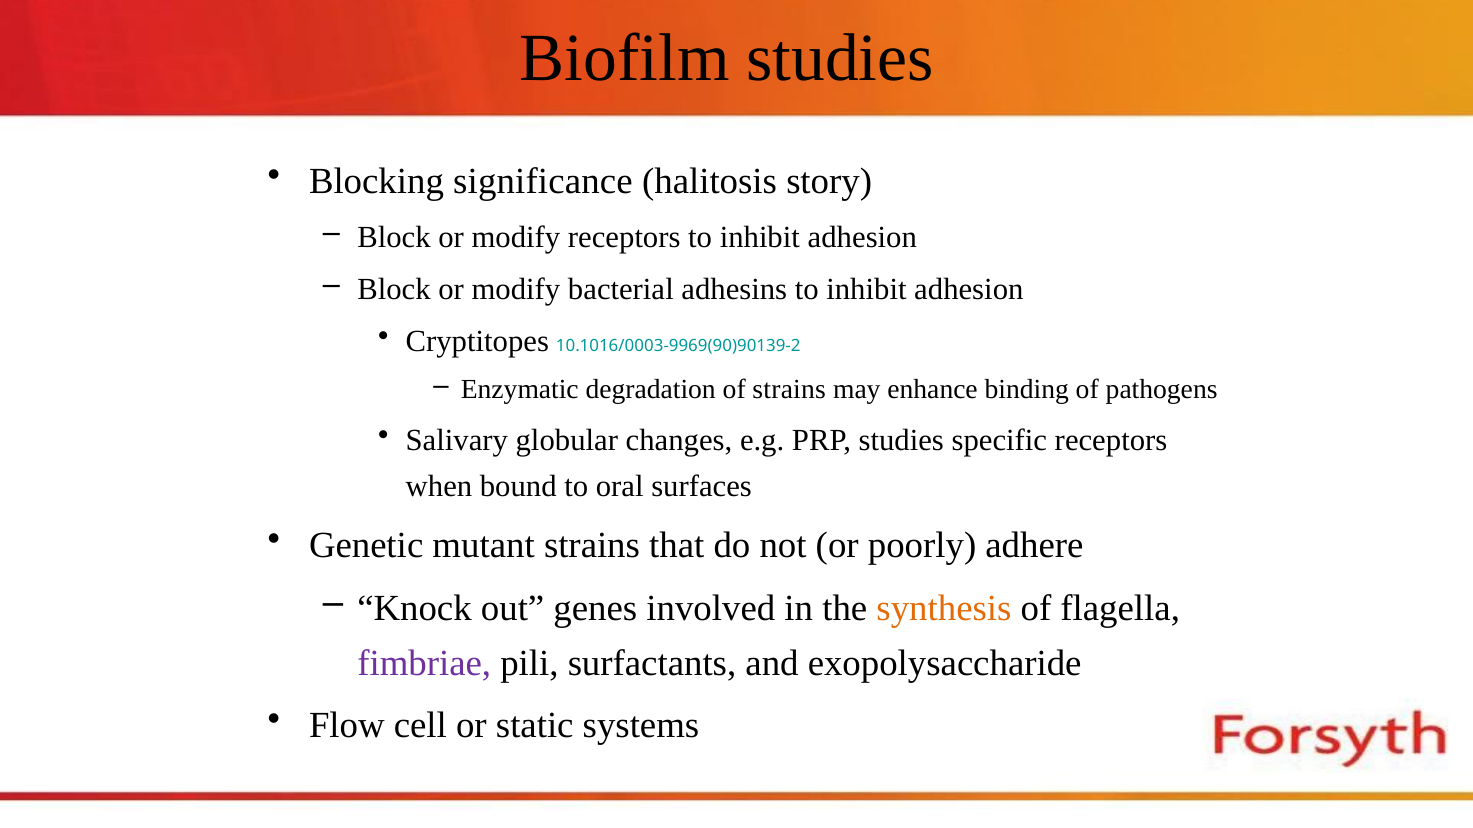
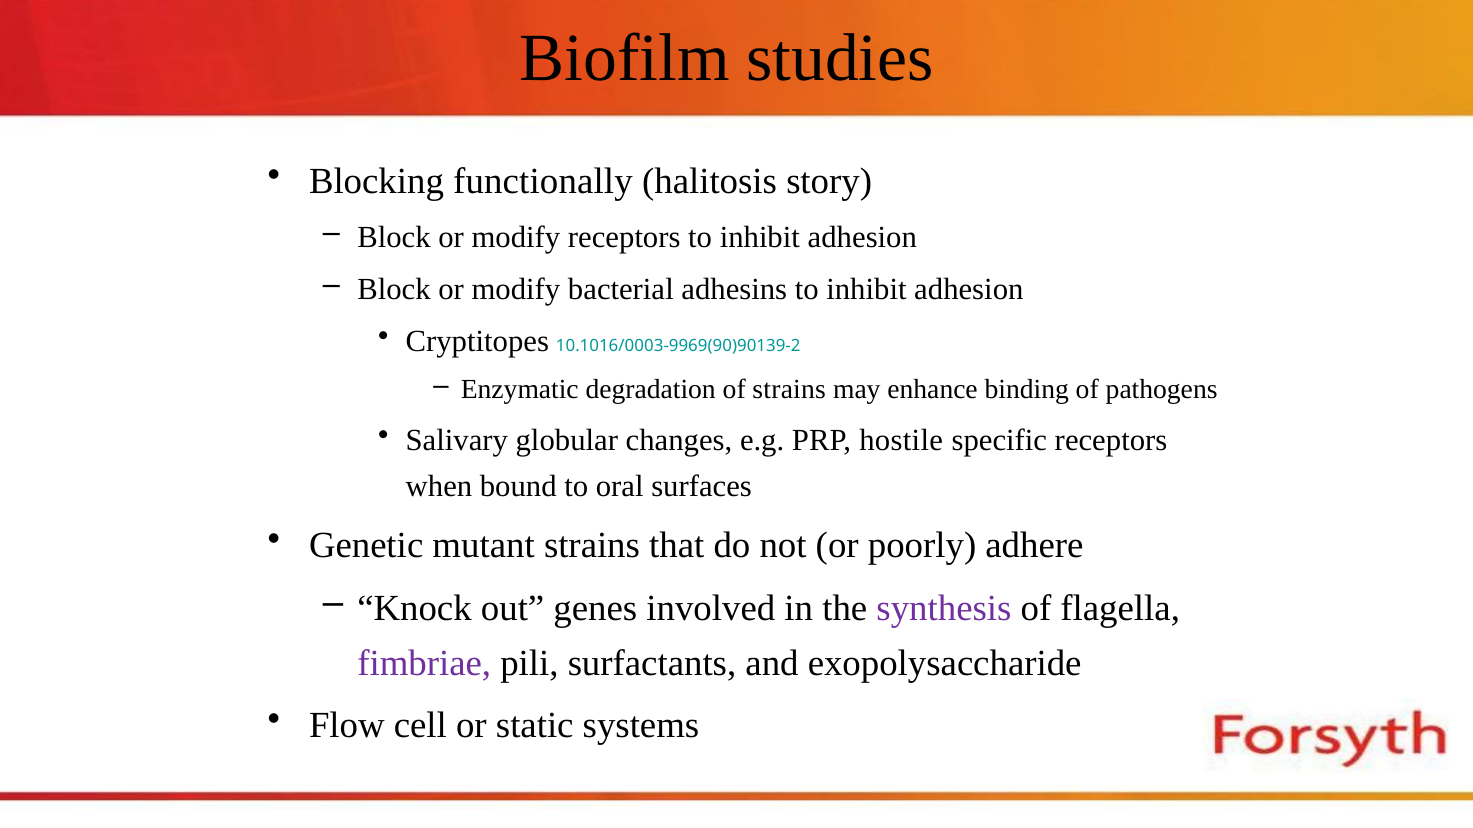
significance: significance -> functionally
PRP studies: studies -> hostile
synthesis colour: orange -> purple
